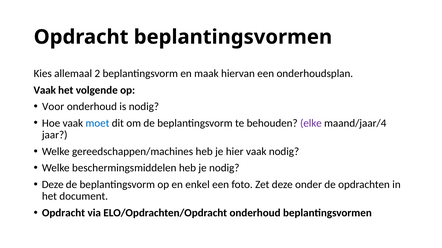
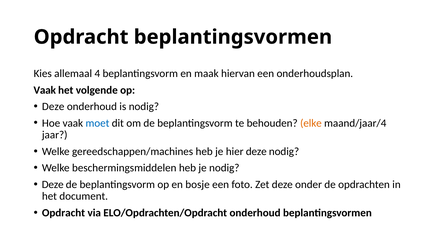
2: 2 -> 4
Voor at (53, 107): Voor -> Deze
elke colour: purple -> orange
hier vaak: vaak -> deze
enkel: enkel -> bosje
